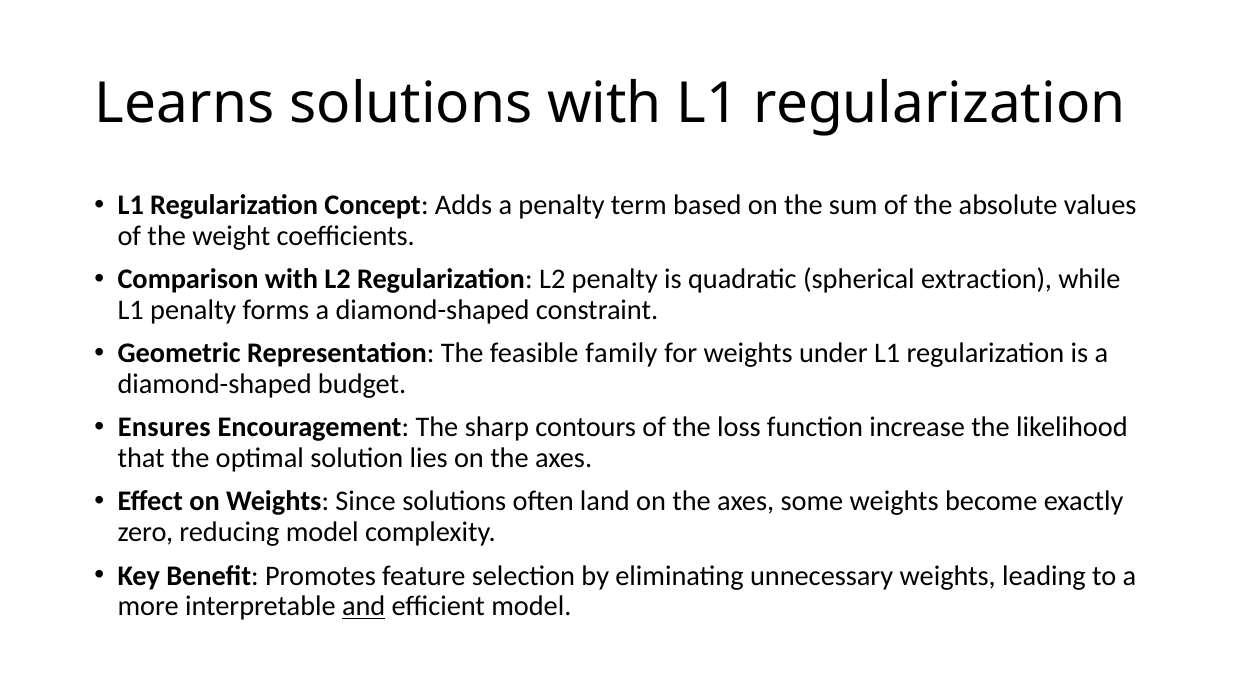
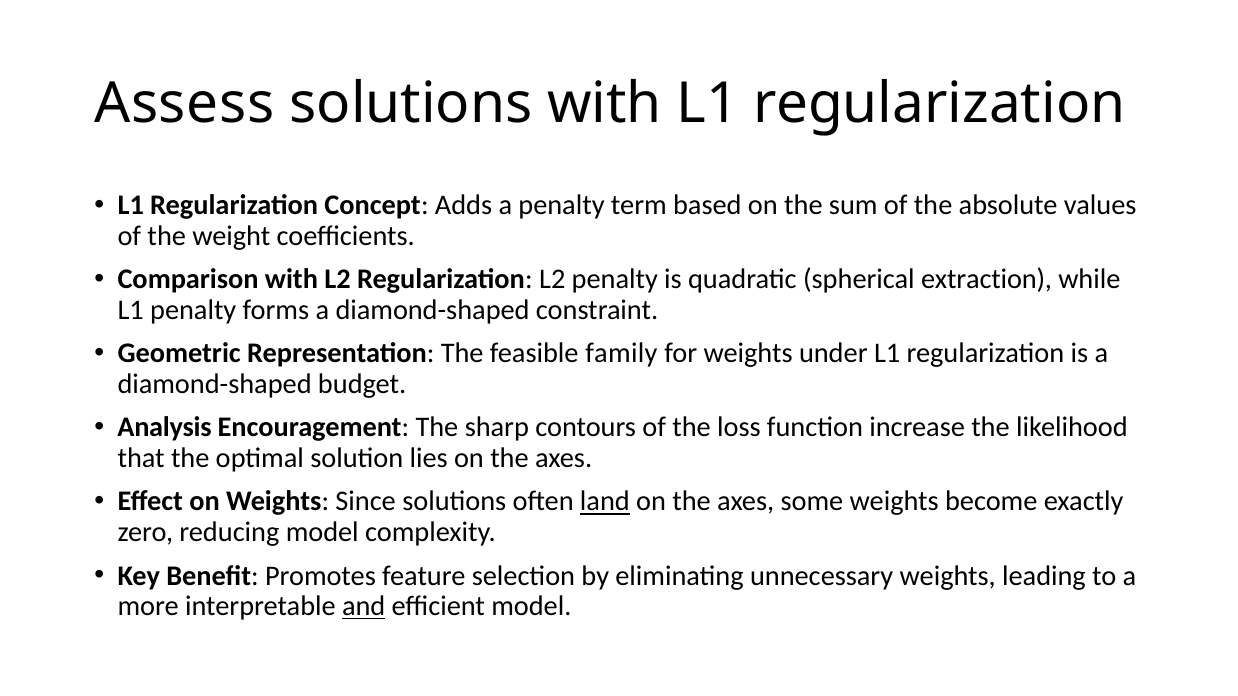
Learns: Learns -> Assess
Ensures: Ensures -> Analysis
land underline: none -> present
